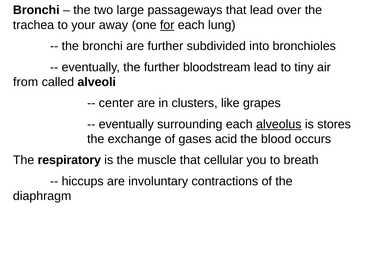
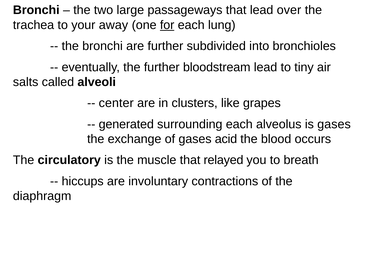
from: from -> salts
eventually at (126, 124): eventually -> generated
alveolus underline: present -> none
is stores: stores -> gases
respiratory: respiratory -> circulatory
cellular: cellular -> relayed
